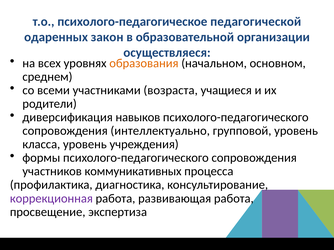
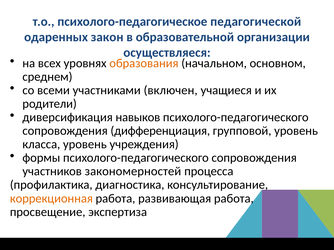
возраста: возраста -> включен
интеллектуально: интеллектуально -> дифференциация
коммуникативных: коммуникативных -> закономерностей
коррекционная colour: purple -> orange
